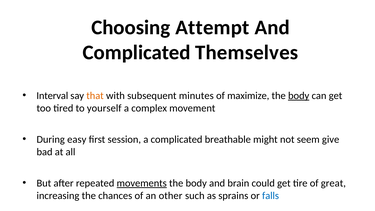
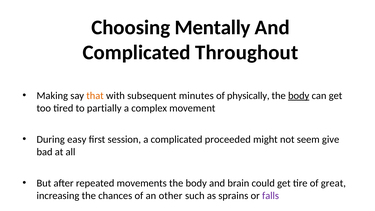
Attempt: Attempt -> Mentally
Themselves: Themselves -> Throughout
Interval: Interval -> Making
maximize: maximize -> physically
yourself: yourself -> partially
breathable: breathable -> proceeded
movements underline: present -> none
falls colour: blue -> purple
